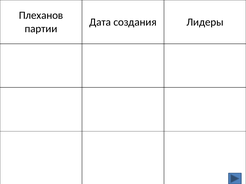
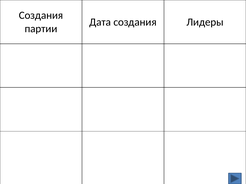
Плеханов at (41, 15): Плеханов -> Создания
